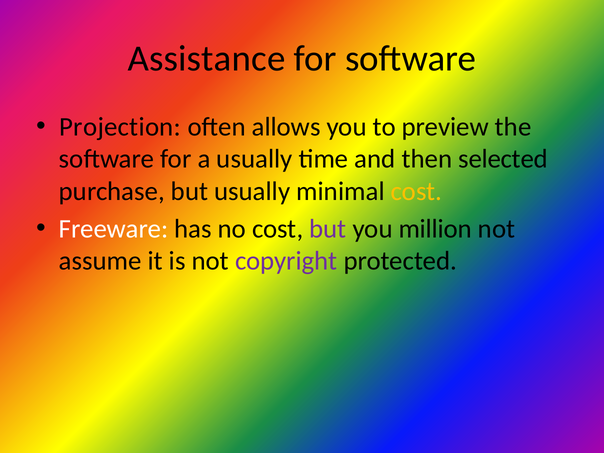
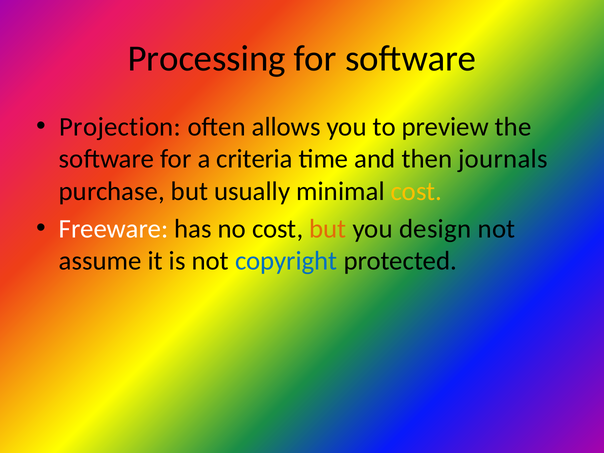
Assistance: Assistance -> Processing
a usually: usually -> criteria
selected: selected -> journals
but at (328, 229) colour: purple -> orange
million: million -> design
copyright colour: purple -> blue
